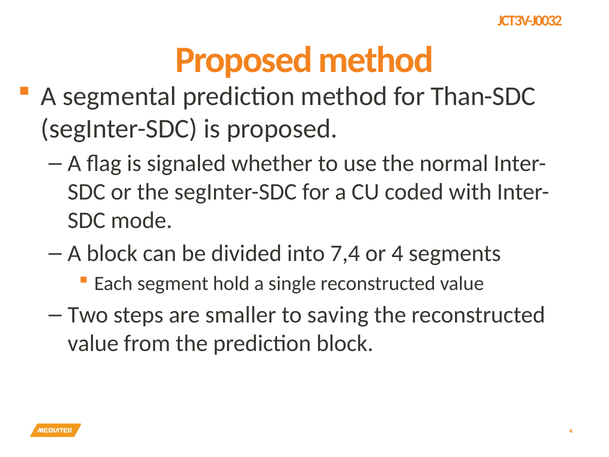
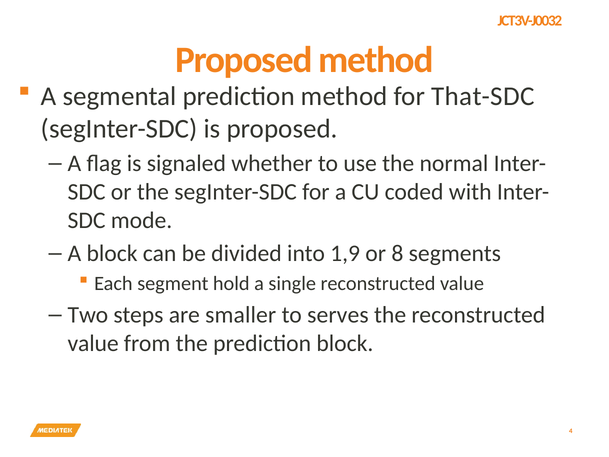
Than-SDC: Than-SDC -> That-SDC
7,4: 7,4 -> 1,9
or 4: 4 -> 8
saving: saving -> serves
